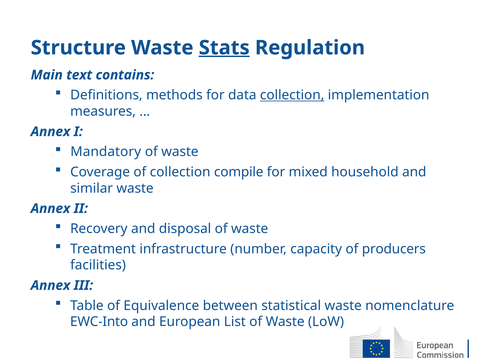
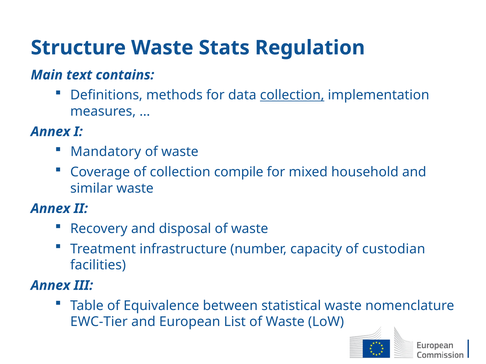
Stats underline: present -> none
producers: producers -> custodian
EWC-Into: EWC-Into -> EWC-Tier
